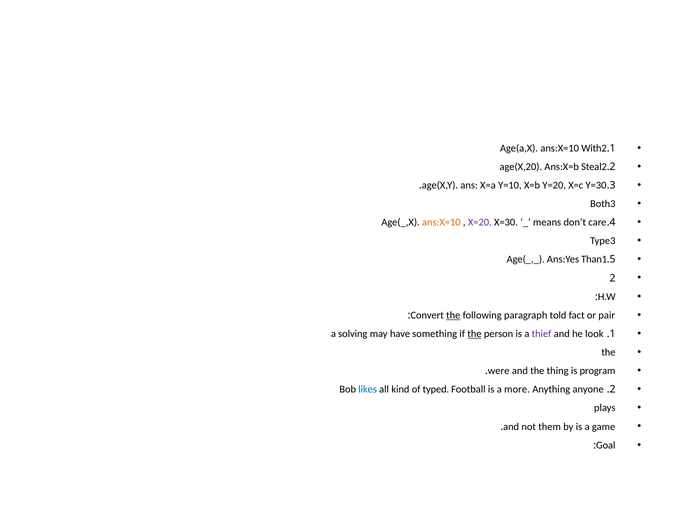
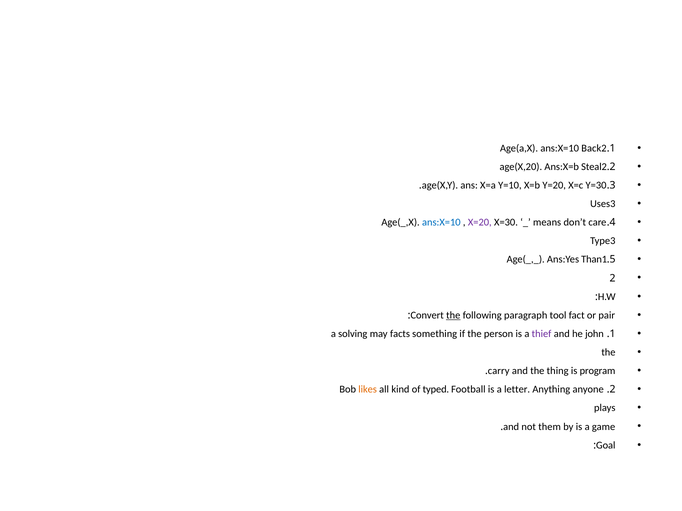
With2: With2 -> Back2
Both3: Both3 -> Uses3
ans:X=10 at (441, 223) colour: orange -> blue
told: told -> tool
have: have -> facts
the at (475, 334) underline: present -> none
look: look -> john
were: were -> carry
likes colour: blue -> orange
more: more -> letter
